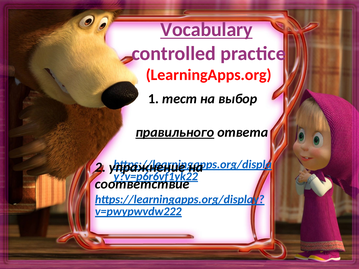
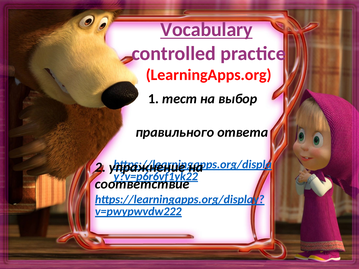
правильного underline: present -> none
